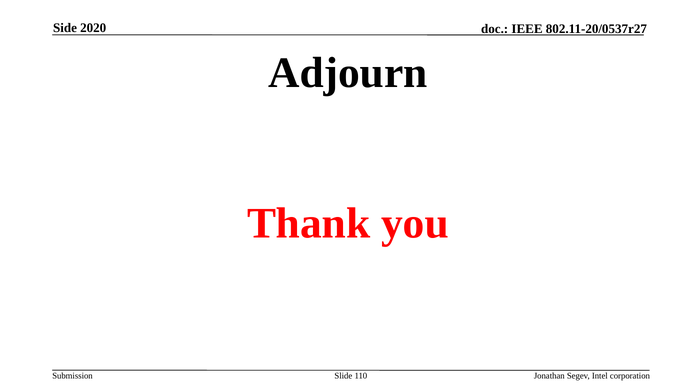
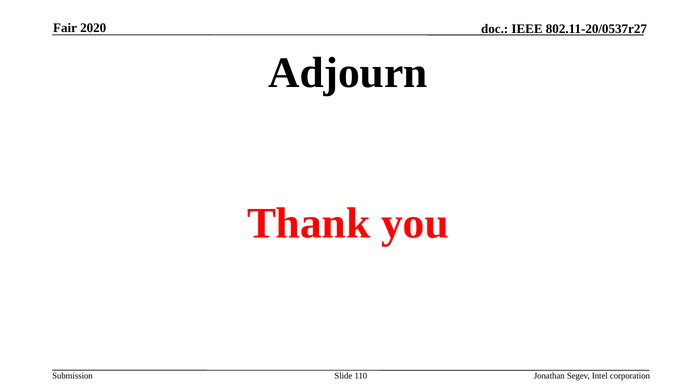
Side: Side -> Fair
